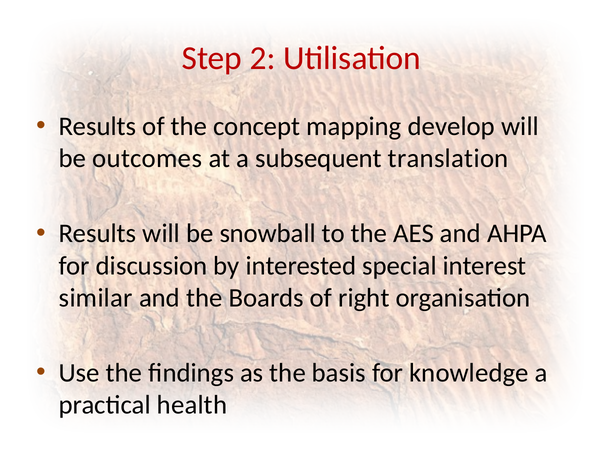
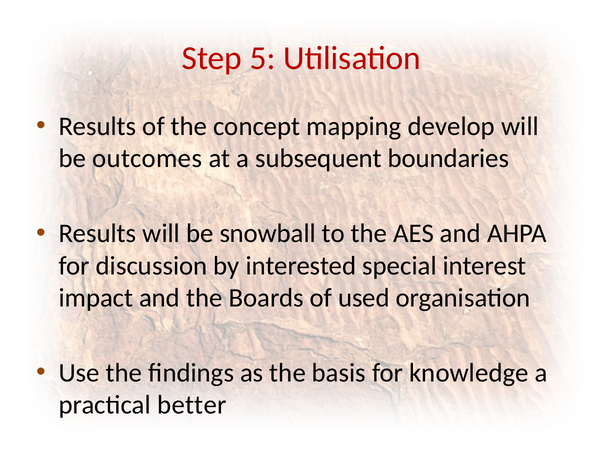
2: 2 -> 5
translation: translation -> boundaries
similar: similar -> impact
right: right -> used
health: health -> better
